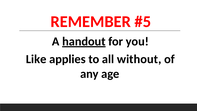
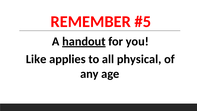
without: without -> physical
